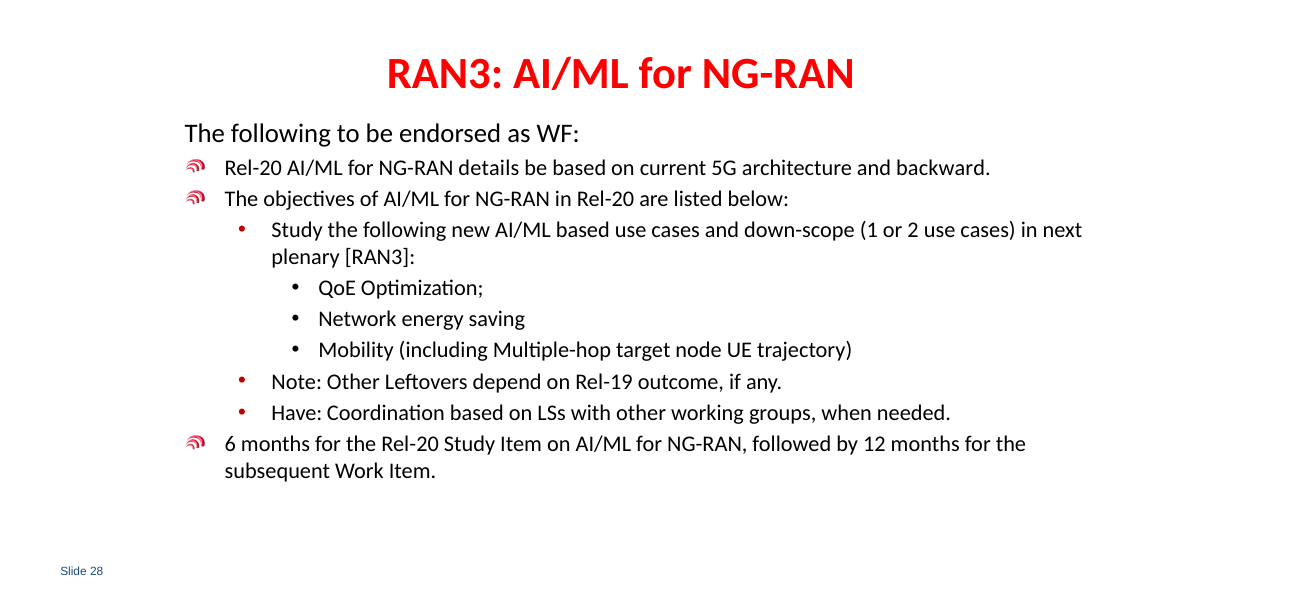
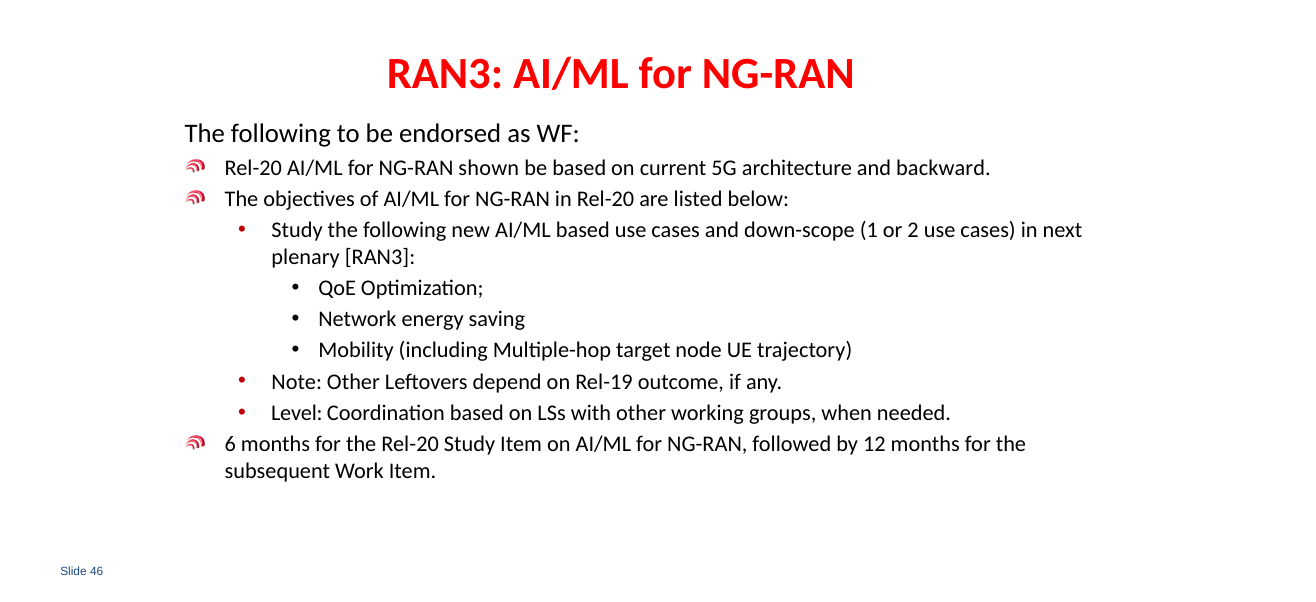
details: details -> shown
Have: Have -> Level
28: 28 -> 46
